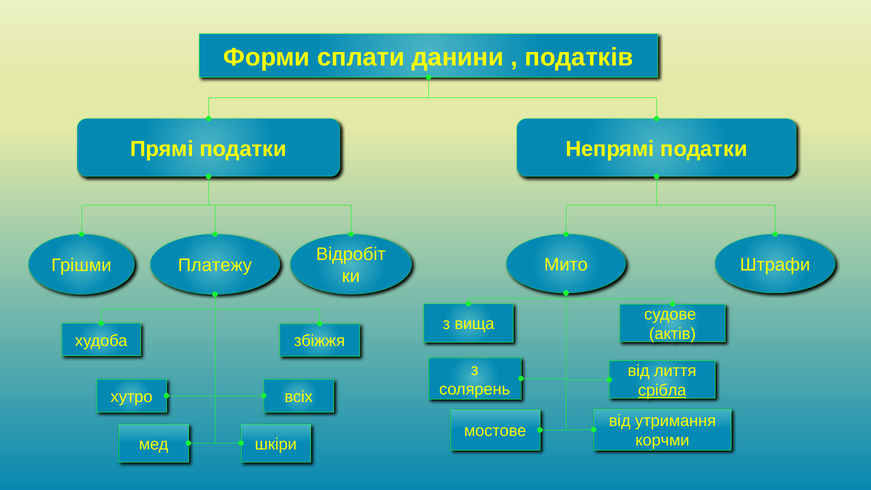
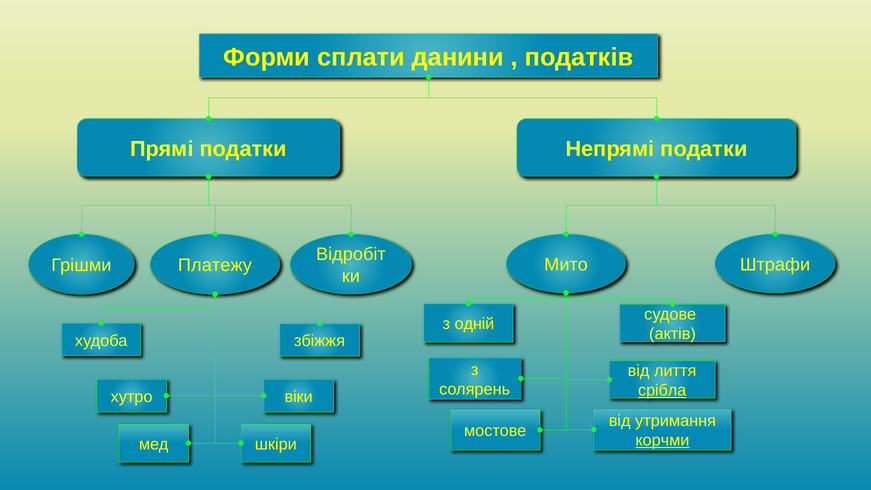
вища: вища -> одній
всіх: всіх -> віки
корчми underline: none -> present
